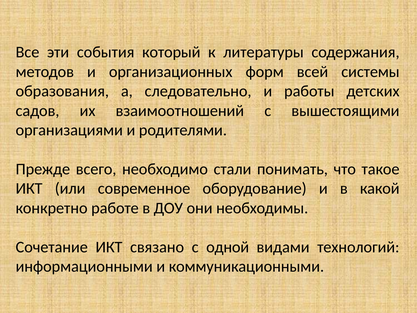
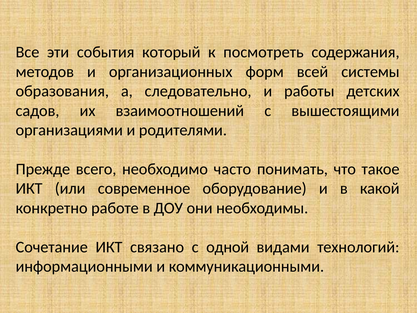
литературы: литературы -> посмотреть
стали: стали -> часто
